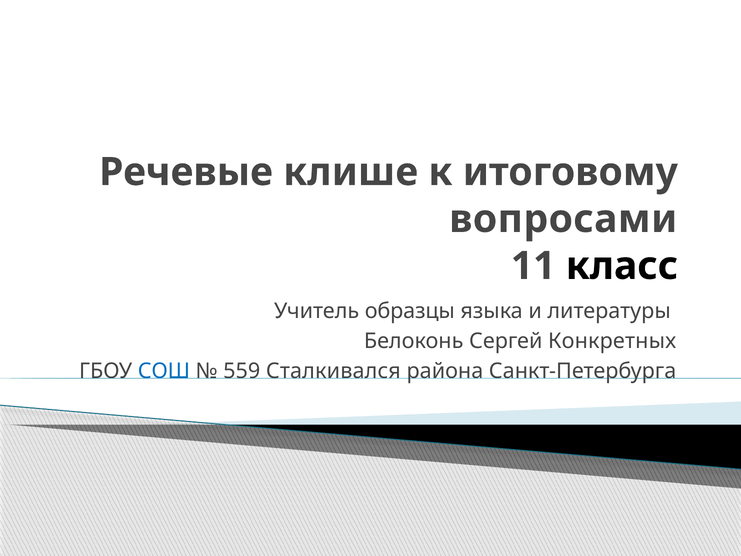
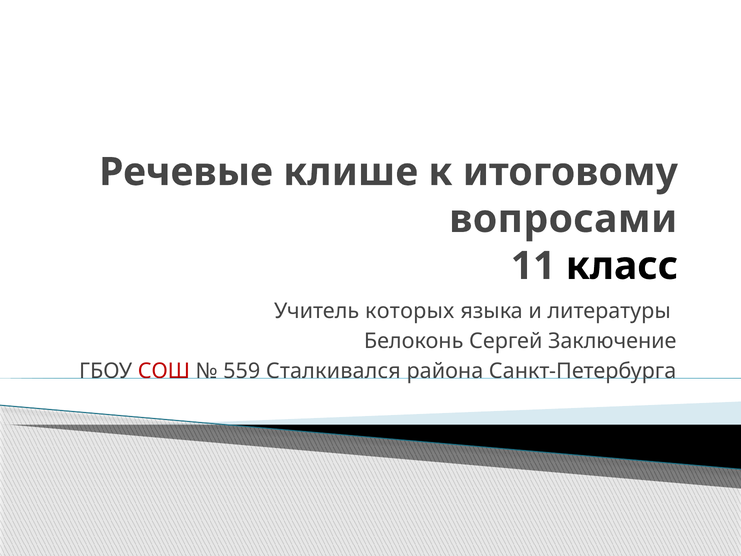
образцы: образцы -> которых
Конкретных: Конкретных -> Заключение
СОШ colour: blue -> red
